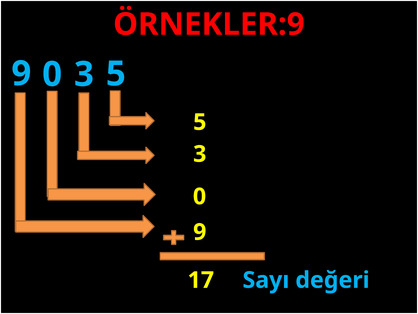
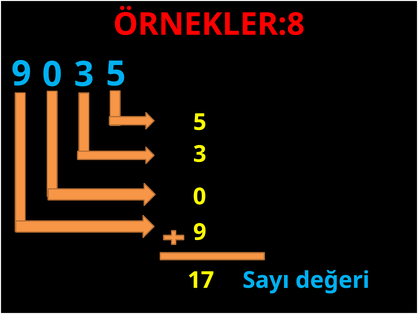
ÖRNEKLER:9: ÖRNEKLER:9 -> ÖRNEKLER:8
